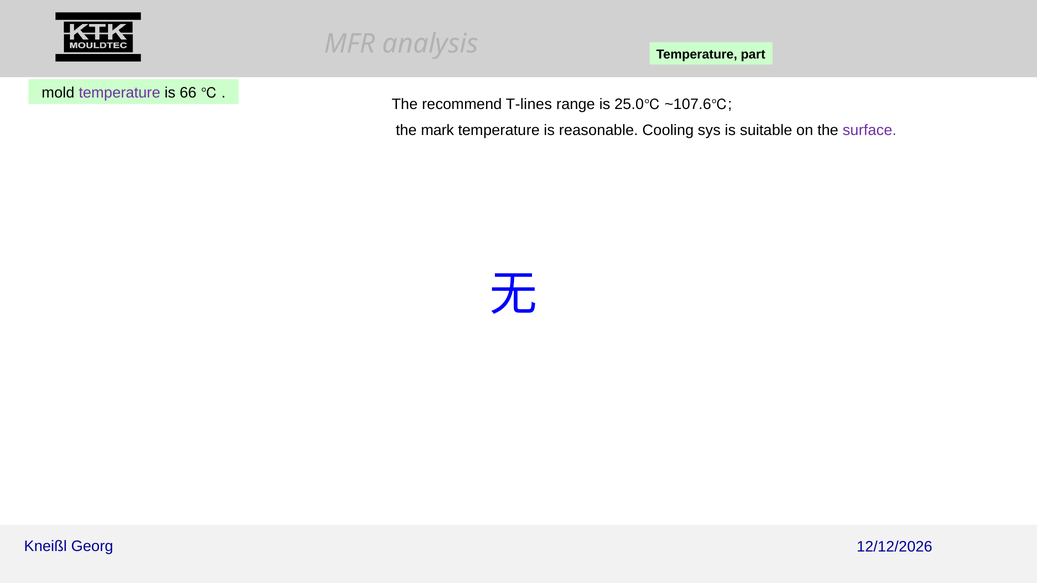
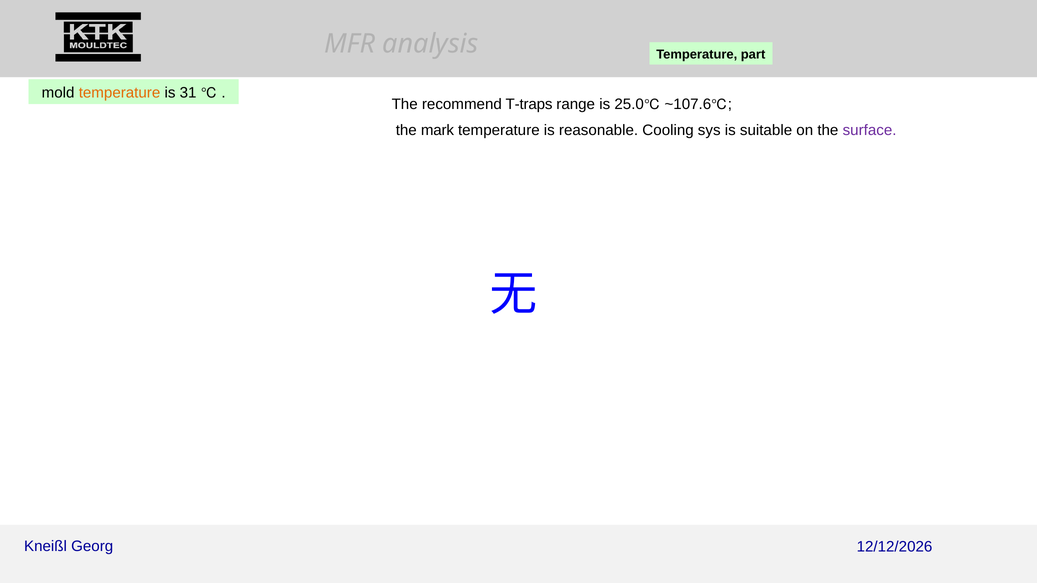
temperature at (120, 93) colour: purple -> orange
66: 66 -> 31
T-lines: T-lines -> T-traps
